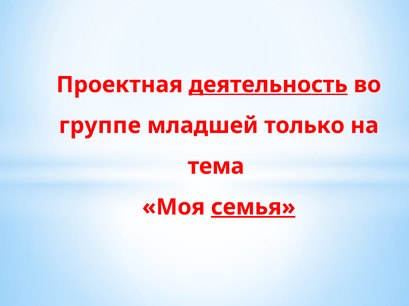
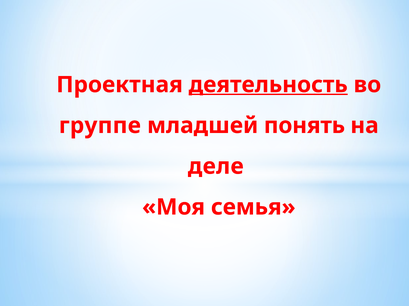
только: только -> понять
тема: тема -> деле
семья underline: present -> none
